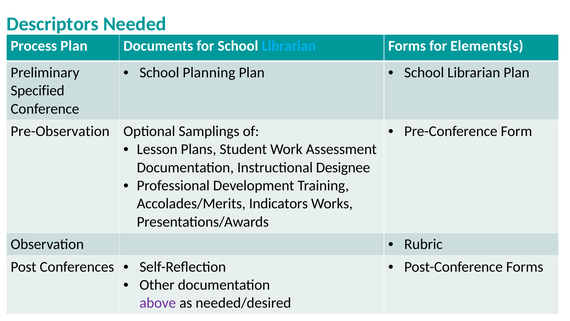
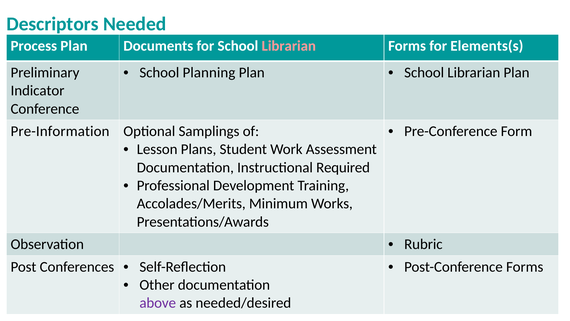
Librarian at (289, 46) colour: light blue -> pink
Specified: Specified -> Indicator
Pre-Observation: Pre-Observation -> Pre-Information
Designee: Designee -> Required
Indicators: Indicators -> Minimum
